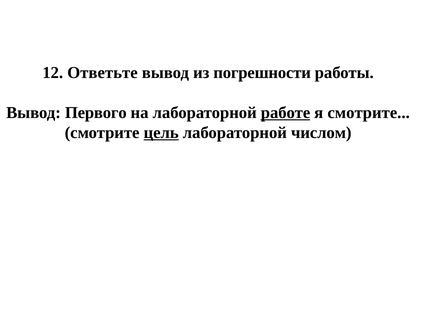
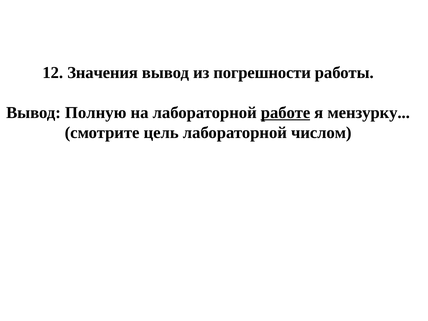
Ответьте: Ответьте -> Значения
Первого: Первого -> Полную
я смотрите: смотрите -> мензурку
цель underline: present -> none
